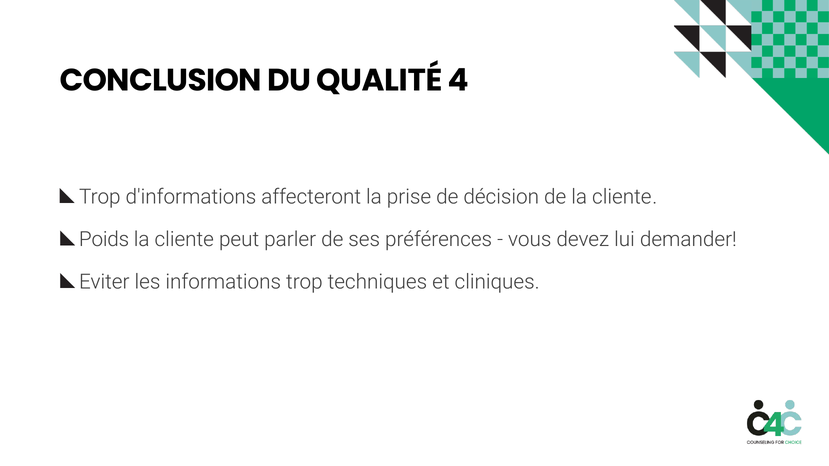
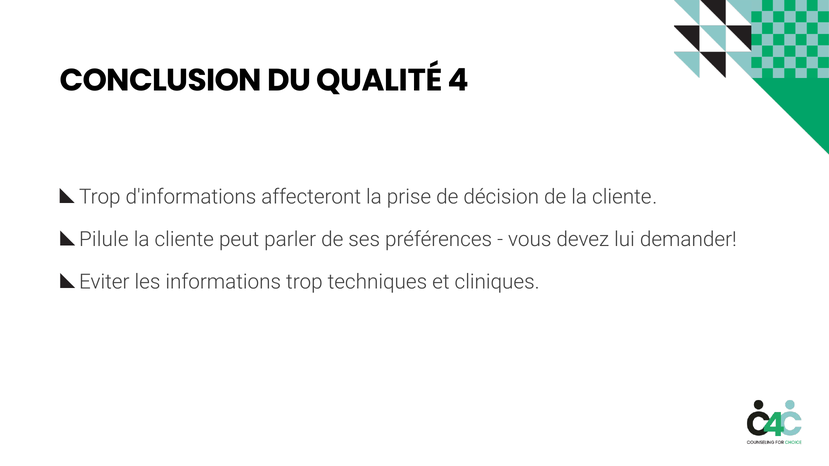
Poids: Poids -> Pilule
